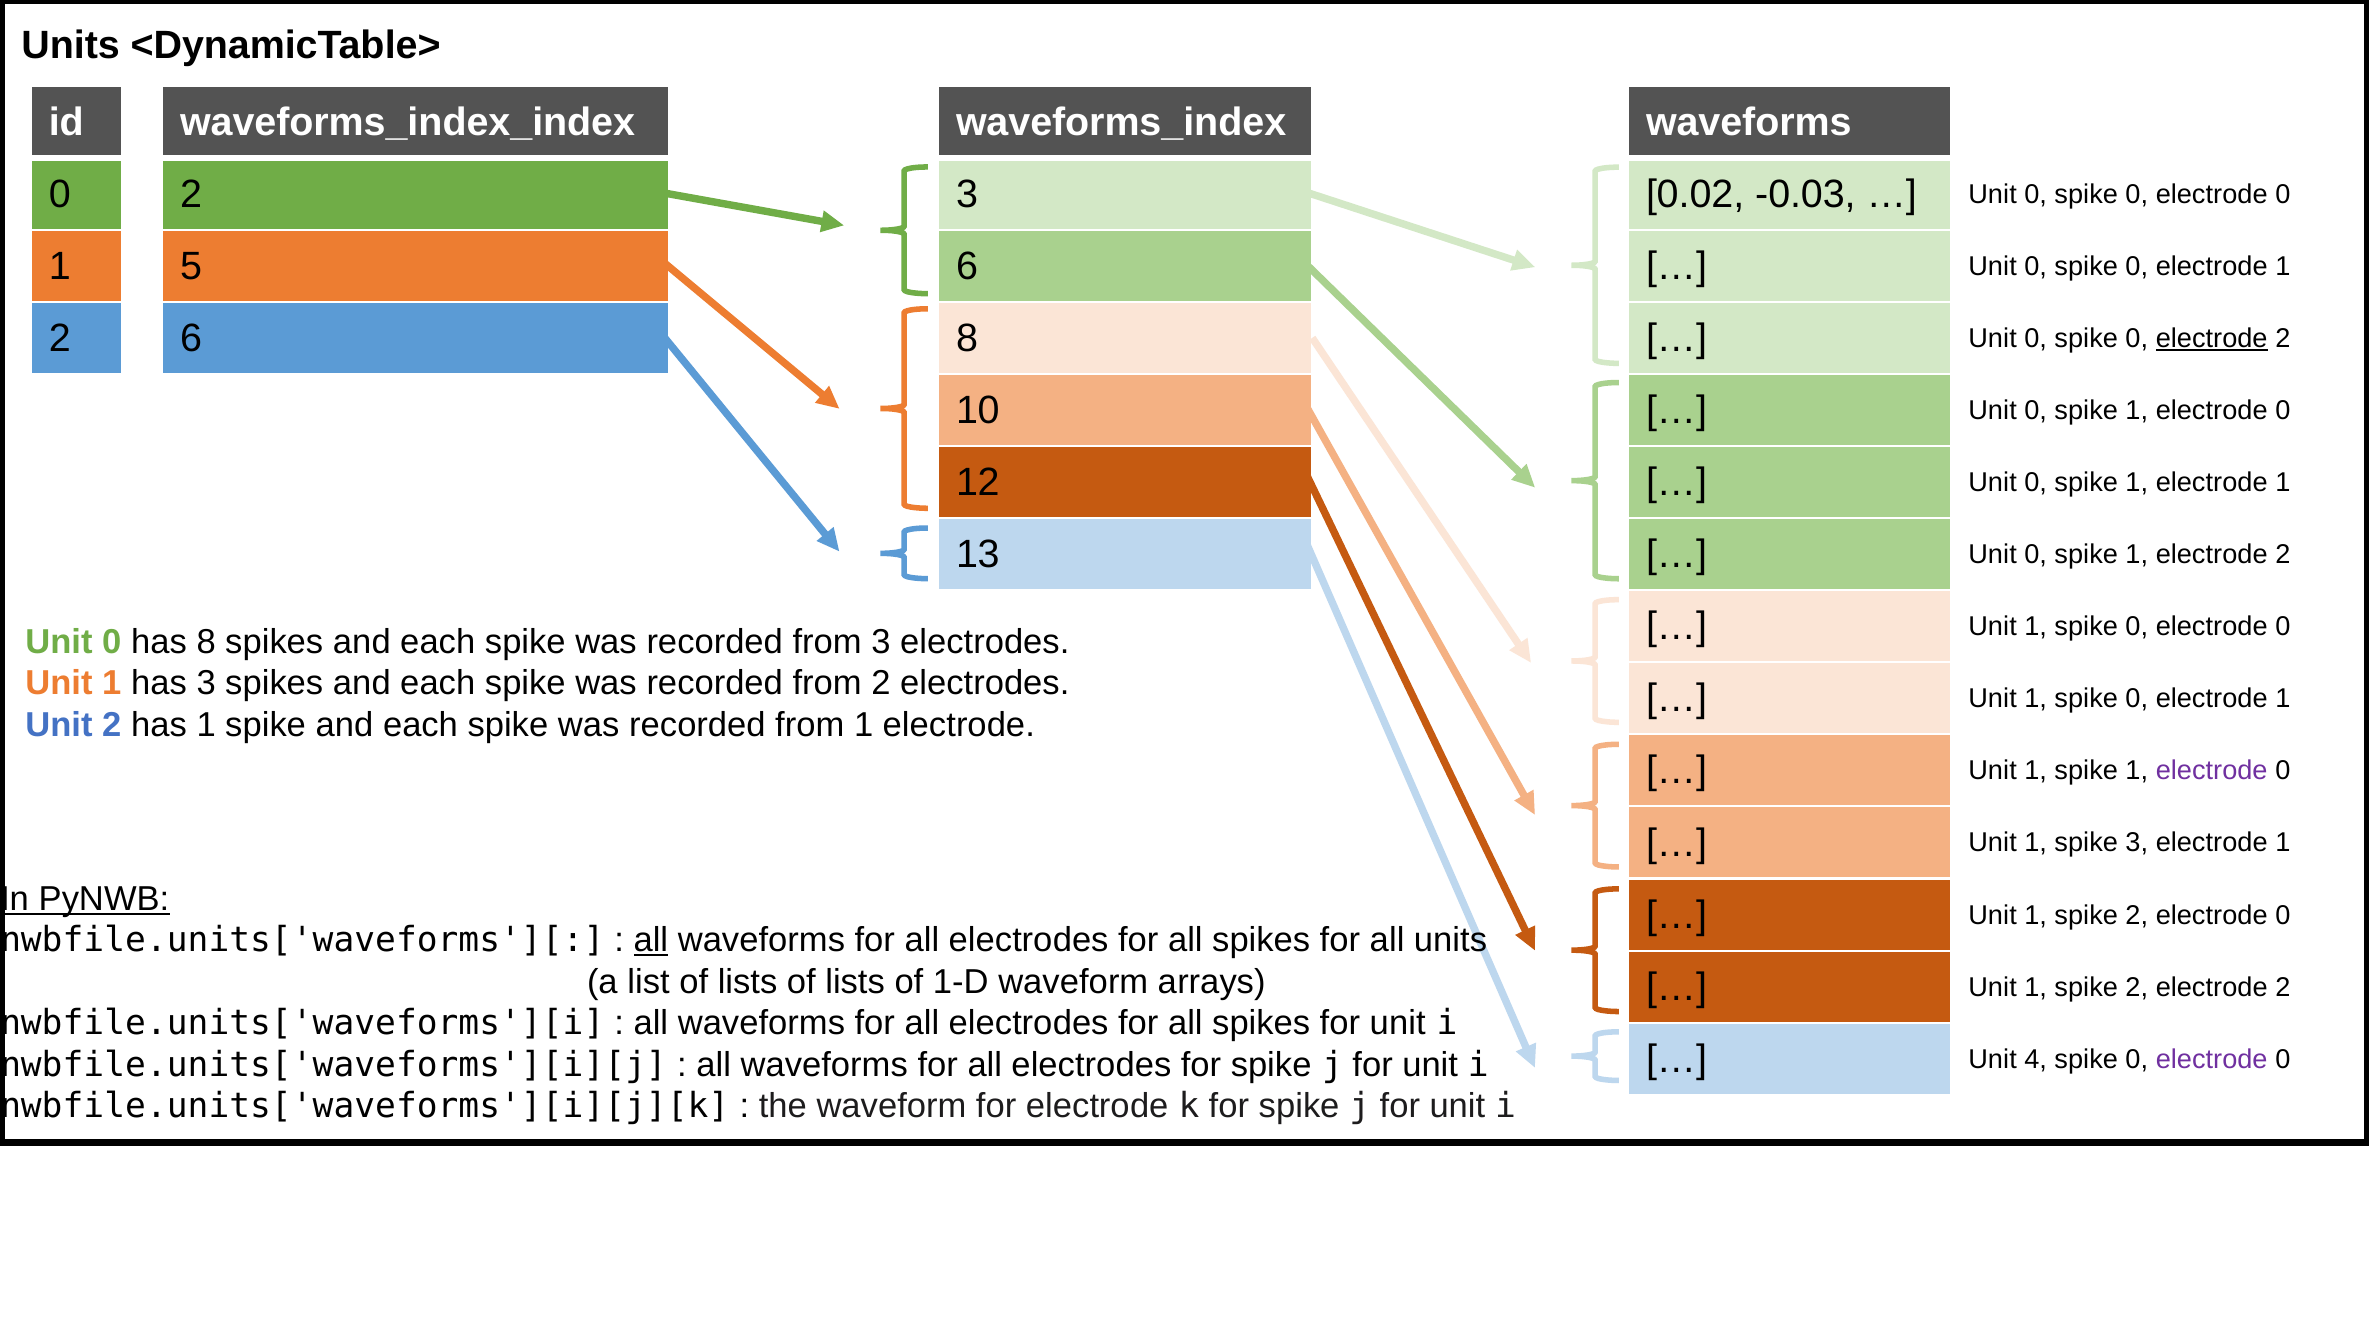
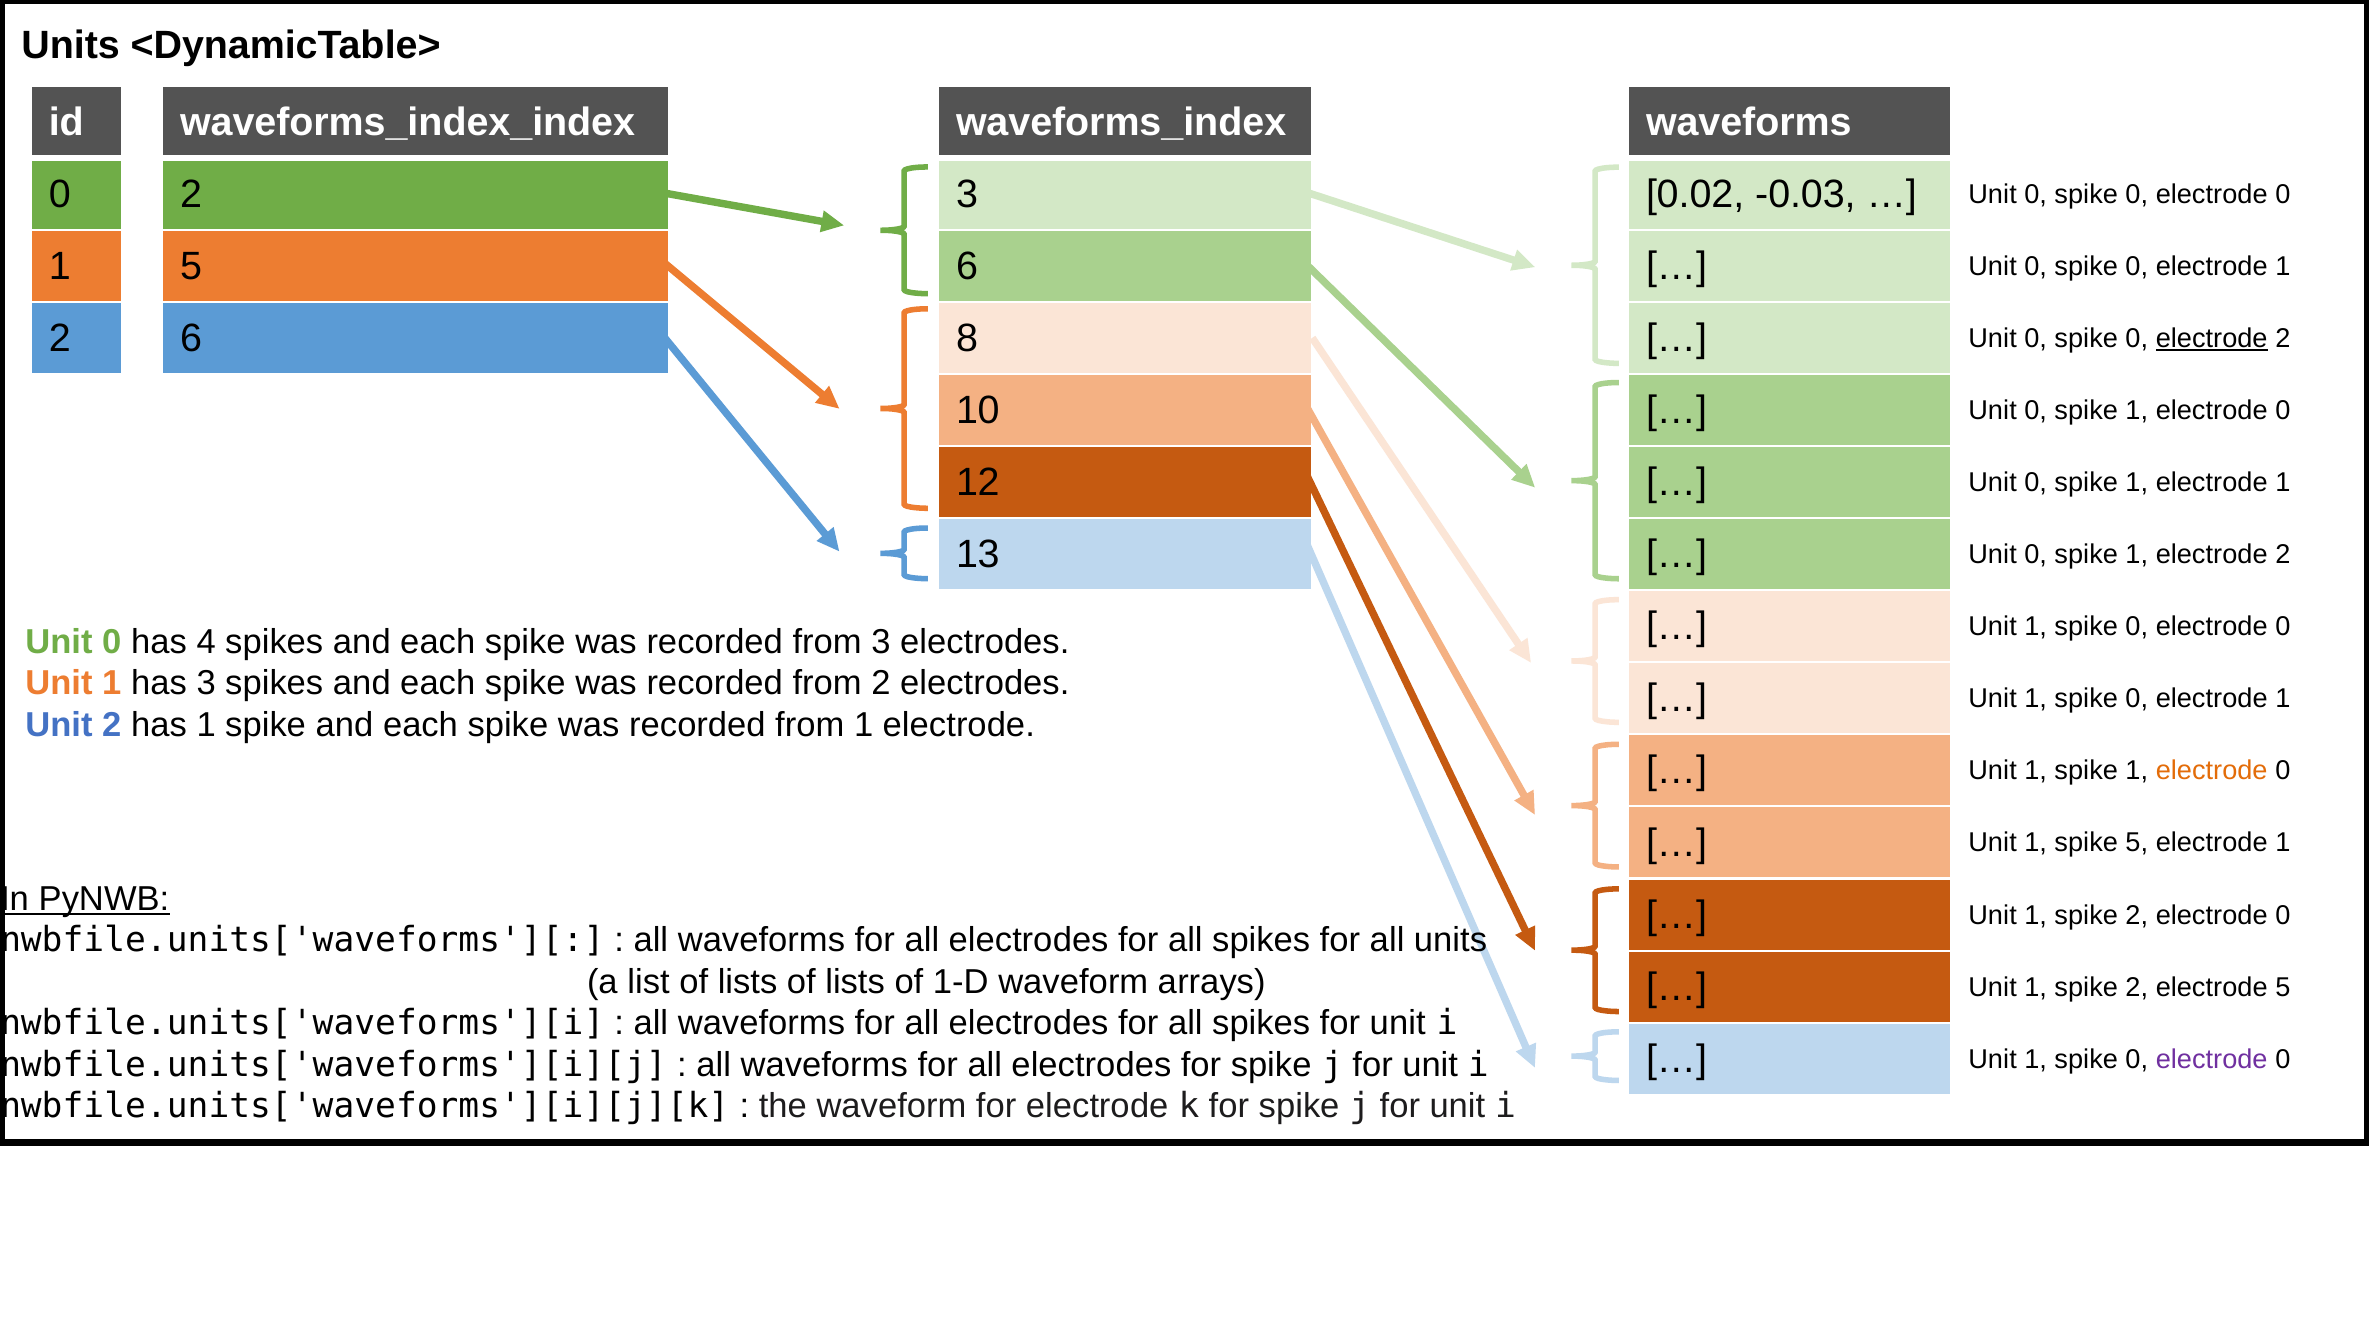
has 8: 8 -> 4
electrode at (2212, 771) colour: purple -> orange
spike 3: 3 -> 5
all at (651, 940) underline: present -> none
2 electrode 2: 2 -> 5
4 at (2036, 1059): 4 -> 1
